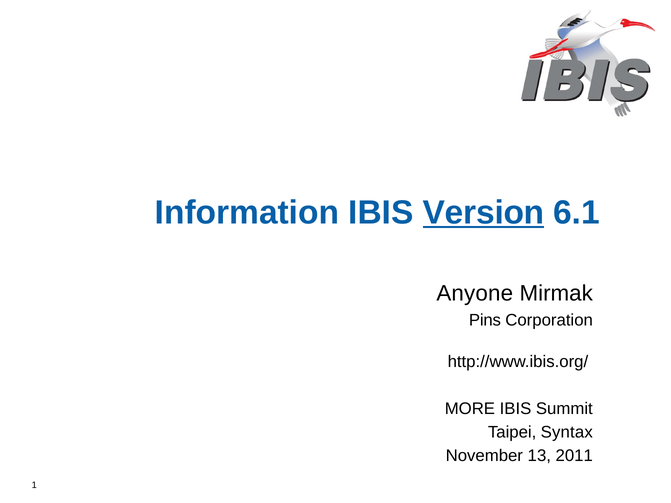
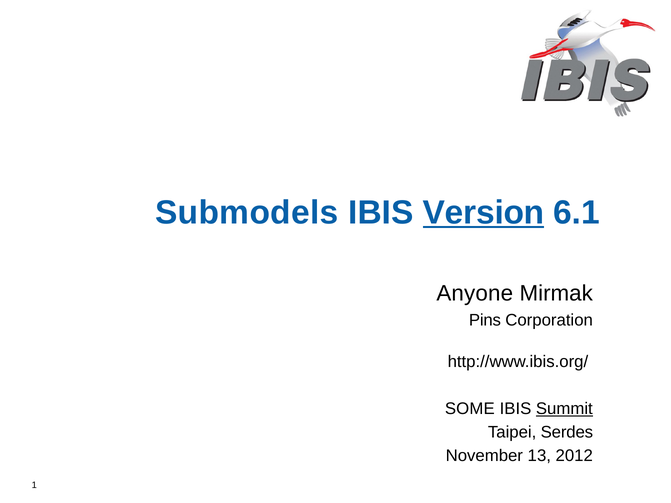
Information: Information -> Submodels
MORE: MORE -> SOME
Summit underline: none -> present
Syntax: Syntax -> Serdes
2011: 2011 -> 2012
